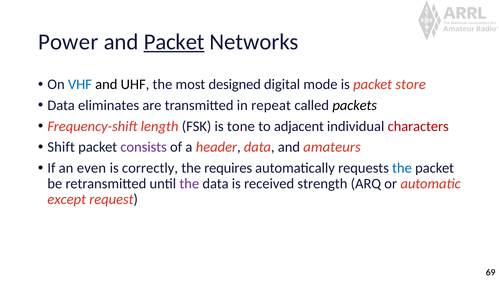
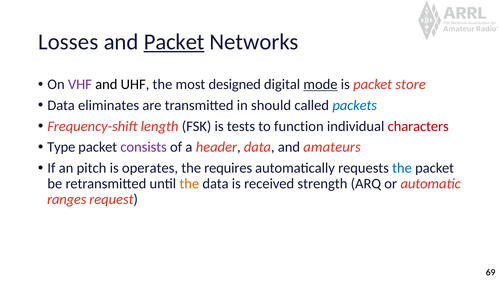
Power: Power -> Losses
VHF colour: blue -> purple
mode underline: none -> present
repeat: repeat -> should
packets colour: black -> blue
tone: tone -> tests
adjacent: adjacent -> function
Shift: Shift -> Type
even: even -> pitch
correctly: correctly -> operates
the at (189, 184) colour: purple -> orange
except: except -> ranges
